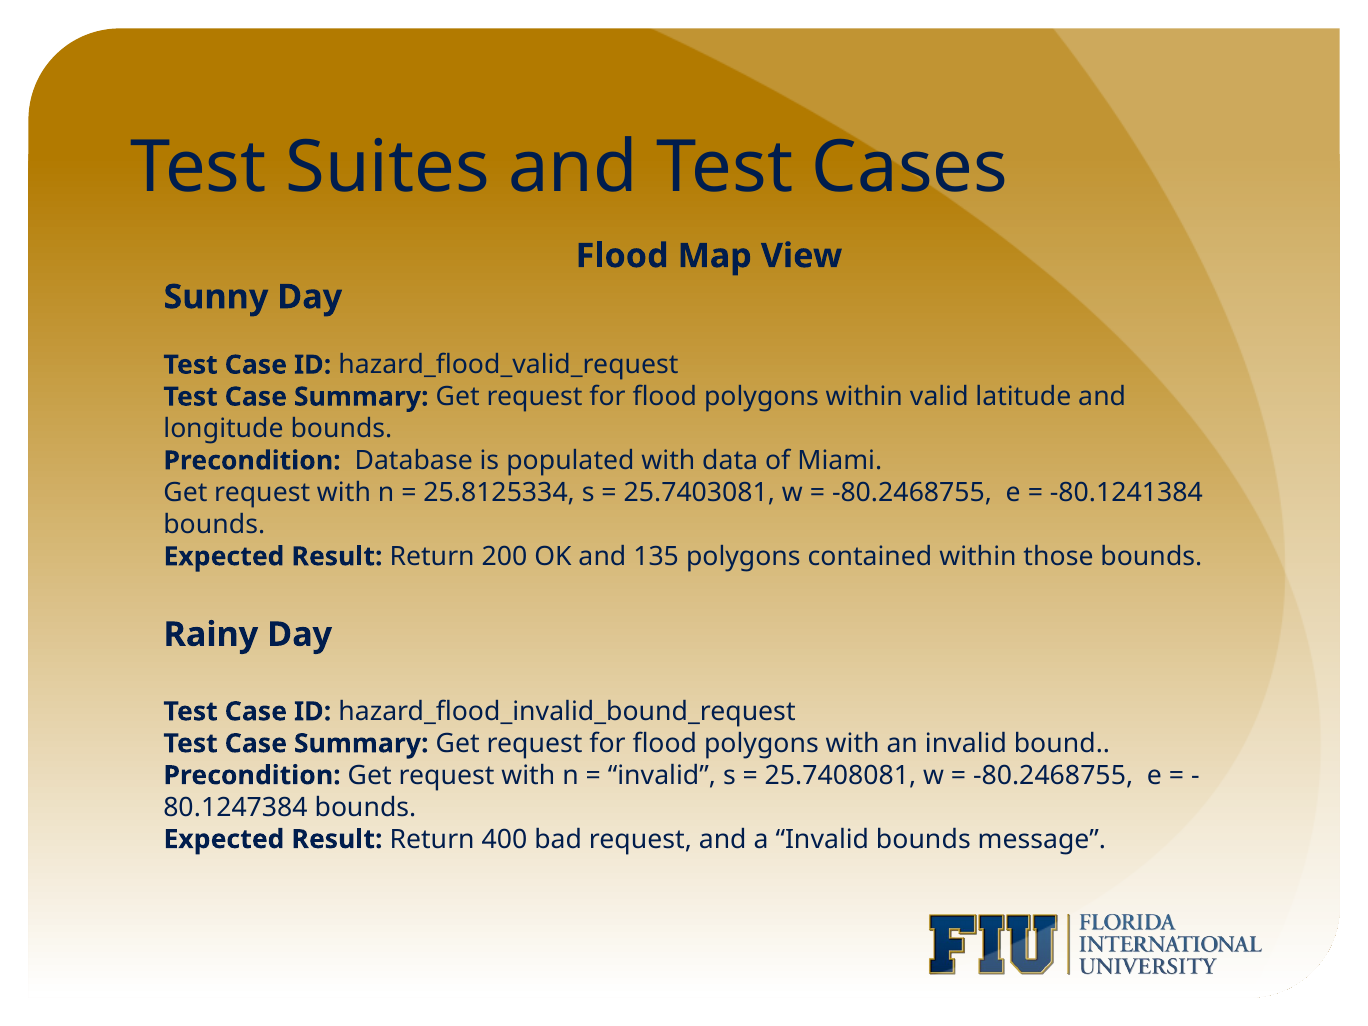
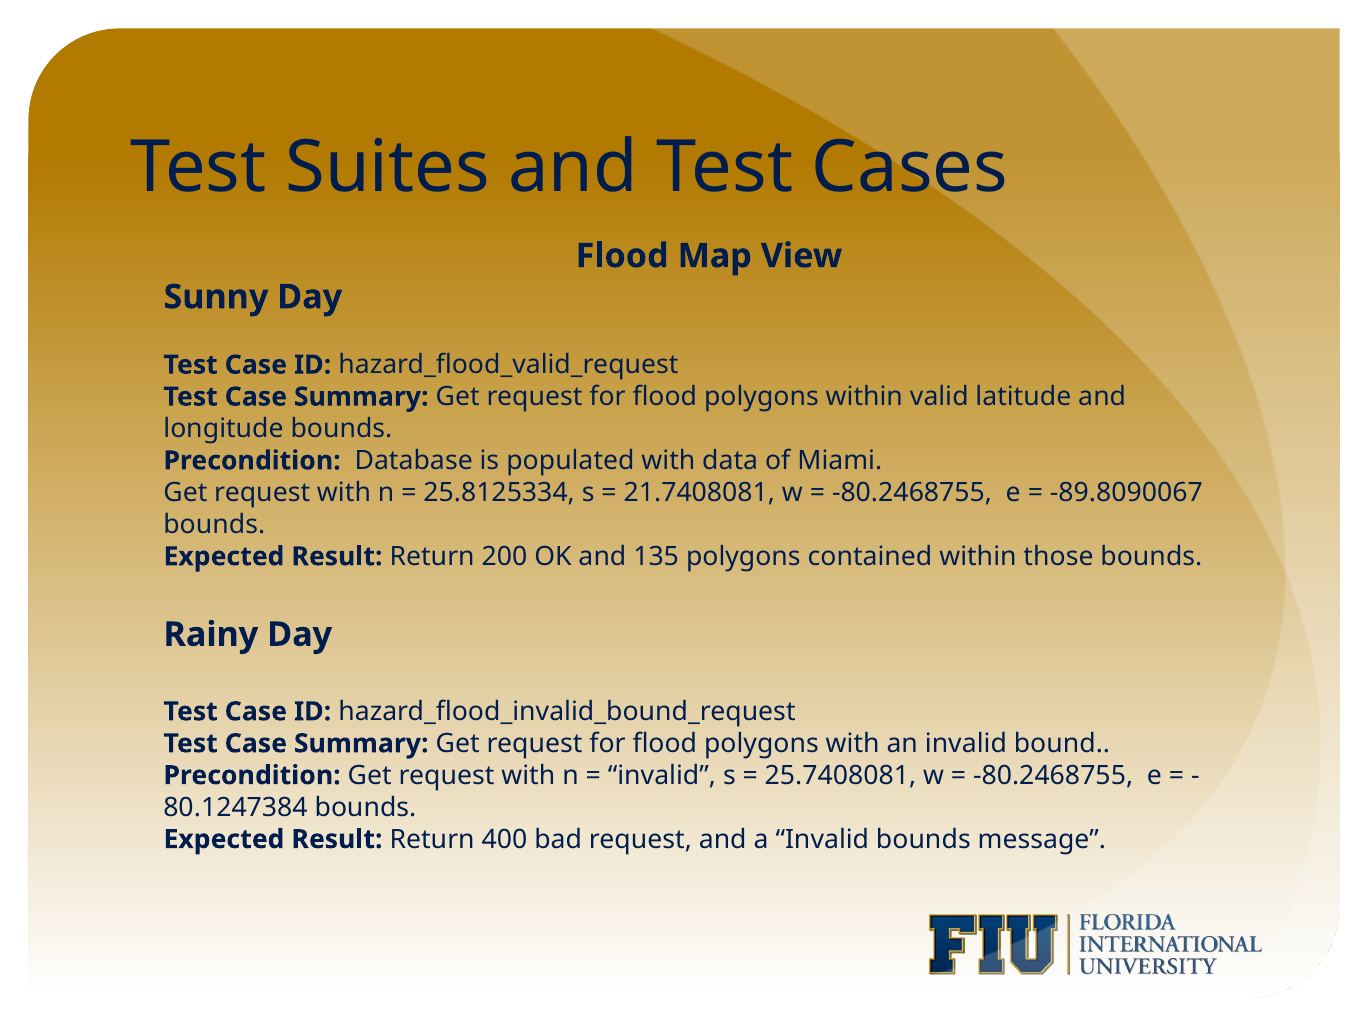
25.7403081: 25.7403081 -> 21.7408081
-80.1241384: -80.1241384 -> -89.8090067
